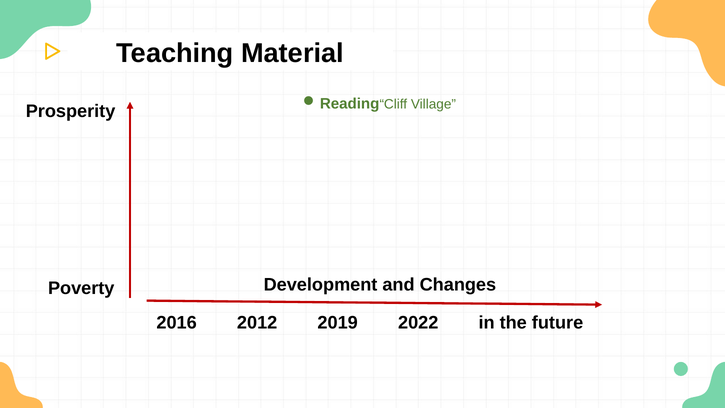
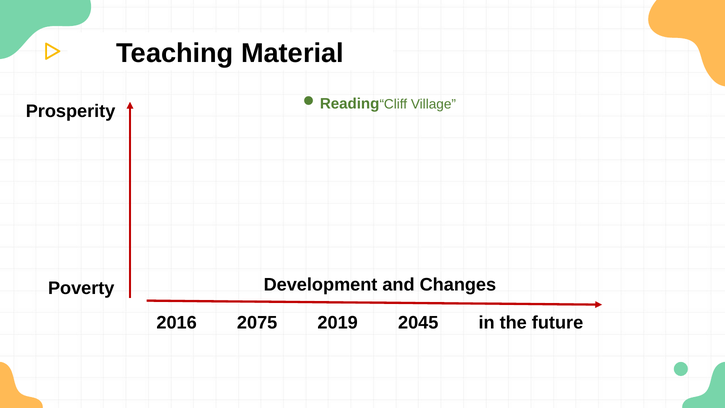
2012: 2012 -> 2075
2022: 2022 -> 2045
